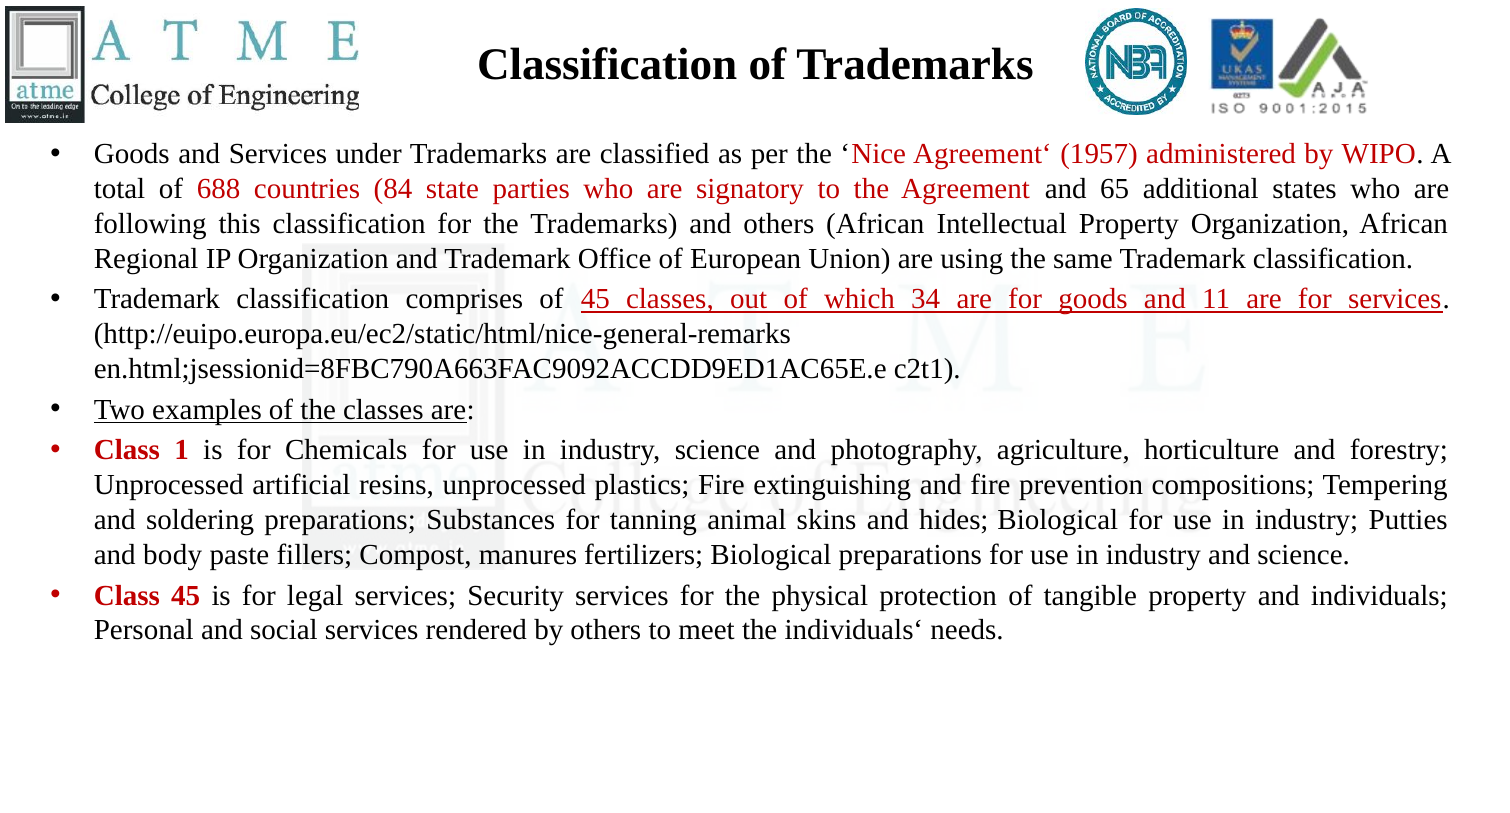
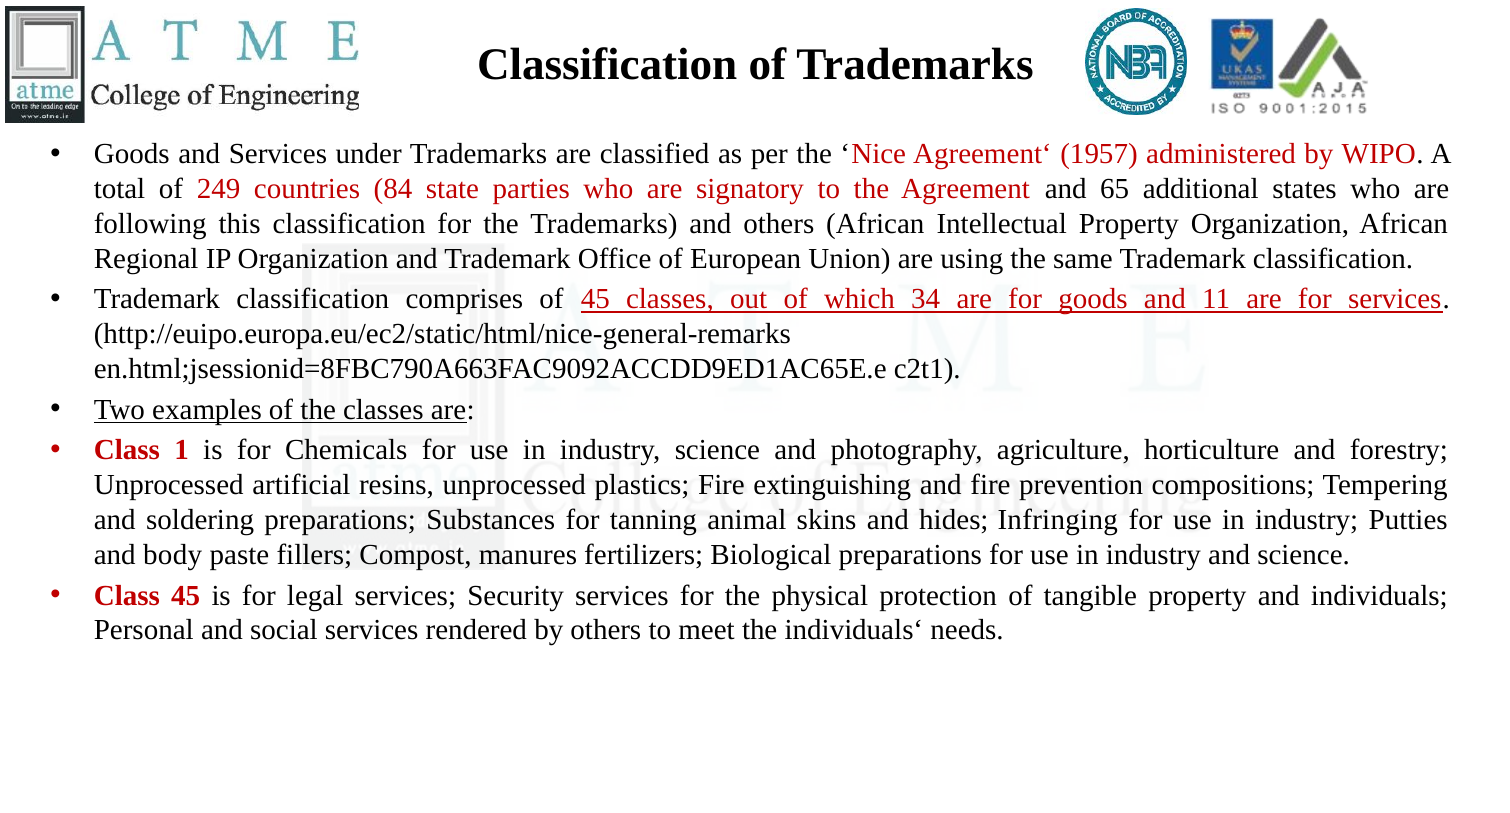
688: 688 -> 249
hides Biological: Biological -> Infringing
